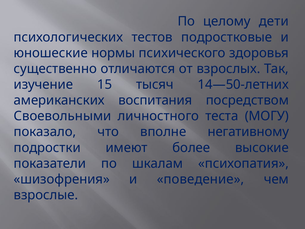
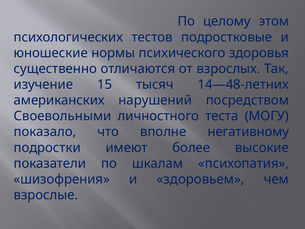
дети: дети -> этом
14—50-летних: 14—50-летних -> 14—48-летних
воспитания: воспитания -> нарушений
поведение: поведение -> здоровьем
